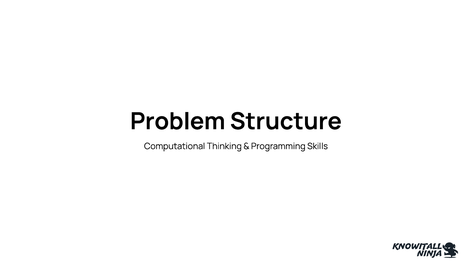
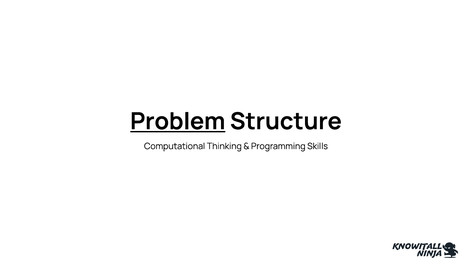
Problem underline: none -> present
